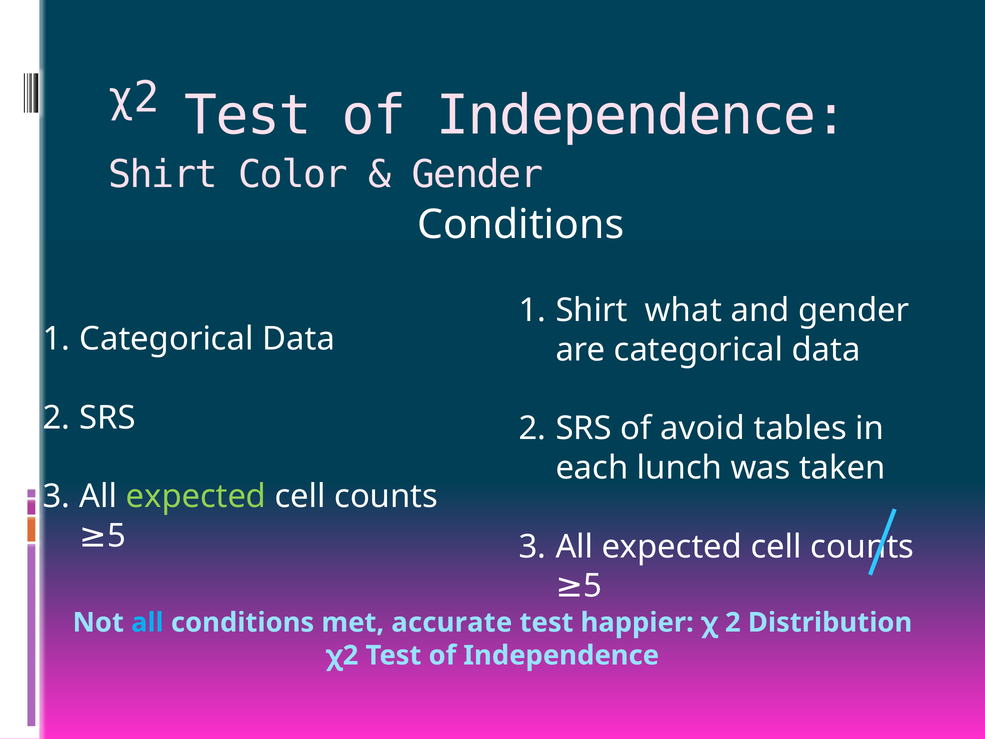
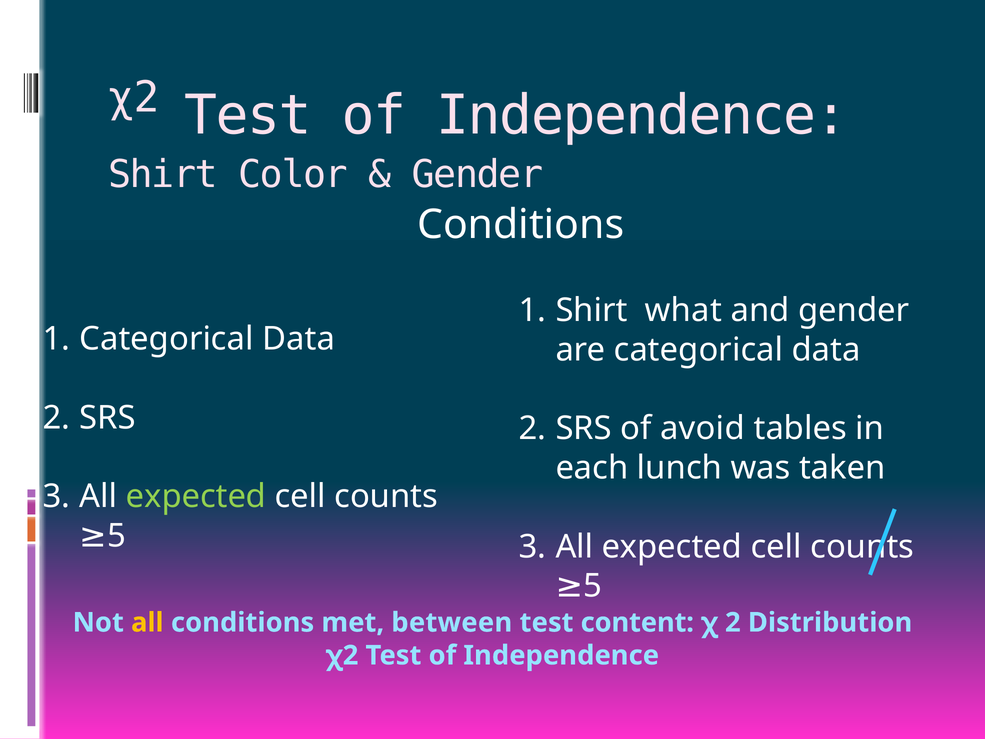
all at (147, 622) colour: light blue -> yellow
accurate: accurate -> between
happier: happier -> content
